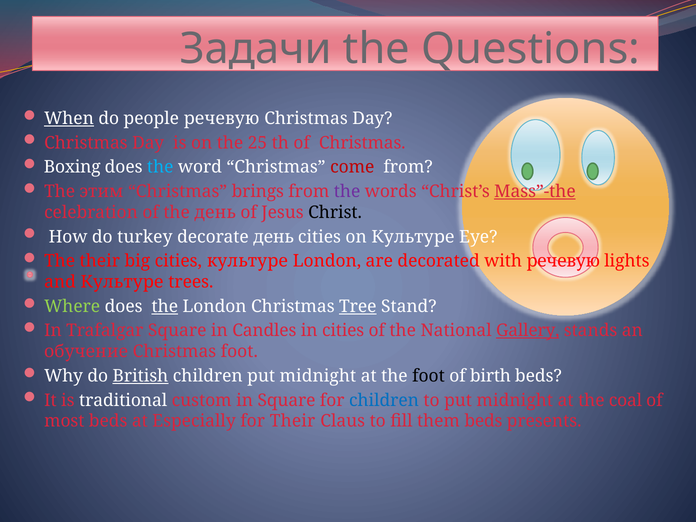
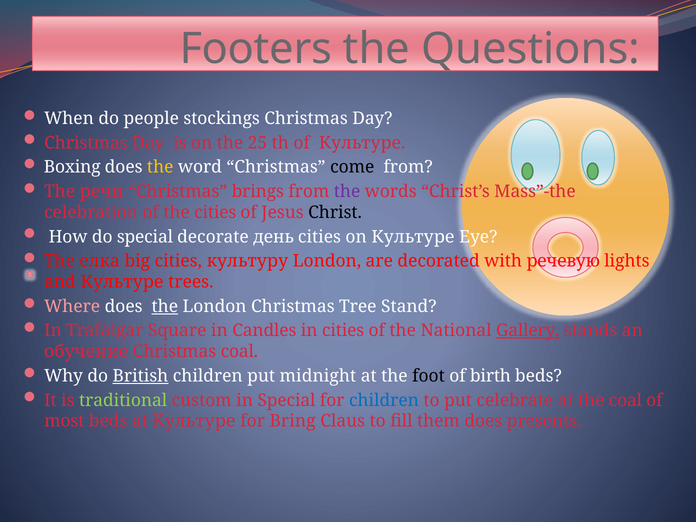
Задачи: Задачи -> Footers
When underline: present -> none
people речевую: речевую -> stockings
of Christmas: Christmas -> Культуре
the at (160, 167) colour: light blue -> yellow
come colour: red -> black
этим: этим -> речи
Mass”-the underline: present -> none
the день: день -> cities
do turkey: turkey -> special
The their: their -> елка
cities культуре: культуре -> культуру
Where colour: light green -> pink
Tree underline: present -> none
Christmas foot: foot -> coal
traditional colour: white -> light green
in Square: Square -> Special
to put midnight: midnight -> celebrate
at Especially: Especially -> Культуре
for Their: Their -> Bring
them beds: beds -> does
